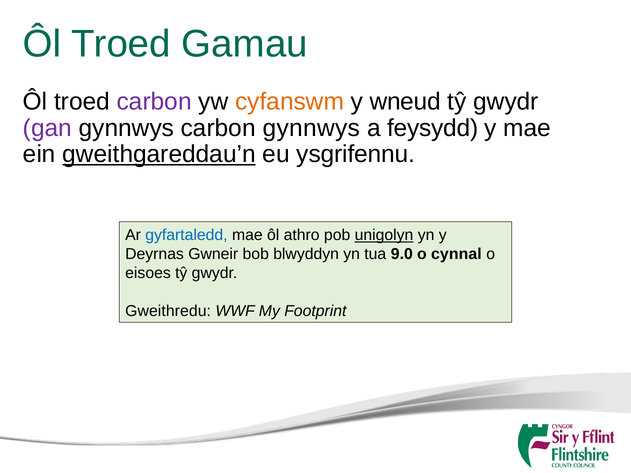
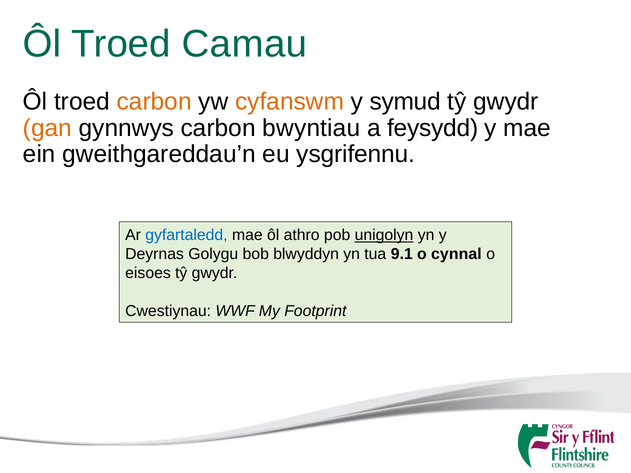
Gamau: Gamau -> Camau
carbon at (154, 102) colour: purple -> orange
wneud: wneud -> symud
gan colour: purple -> orange
carbon gynnwys: gynnwys -> bwyntiau
gweithgareddau’n underline: present -> none
Gwneir: Gwneir -> Golygu
9.0: 9.0 -> 9.1
Gweithredu: Gweithredu -> Cwestiynau
